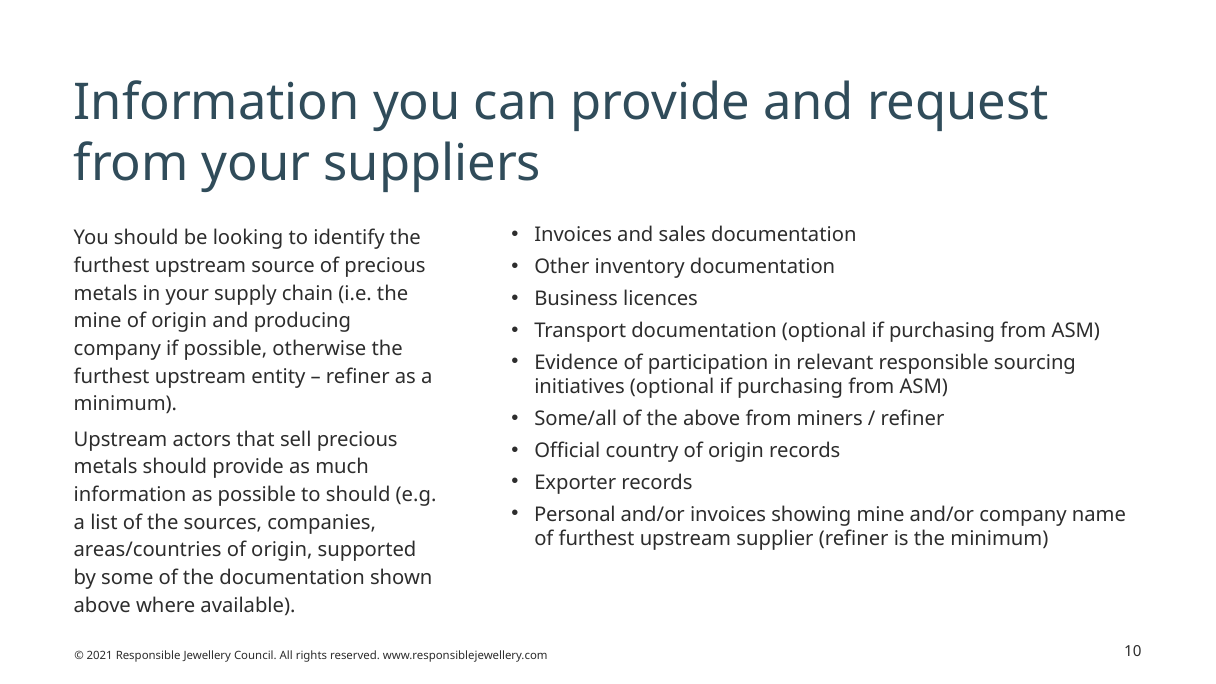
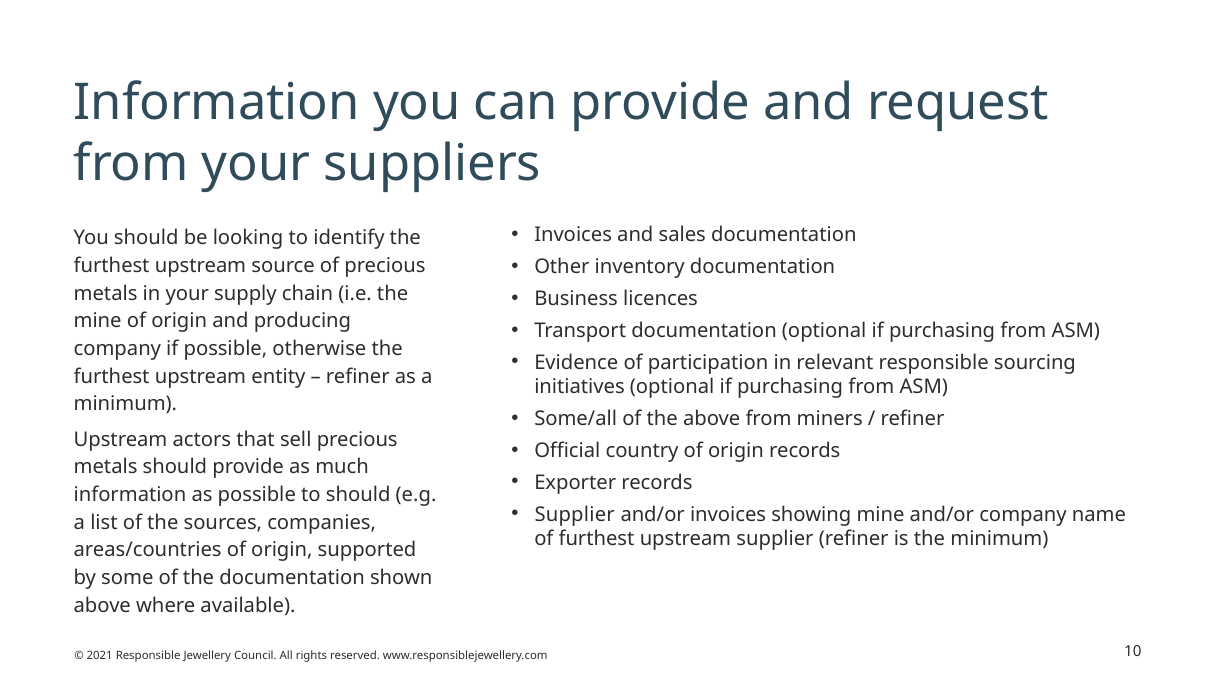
Personal at (575, 514): Personal -> Supplier
